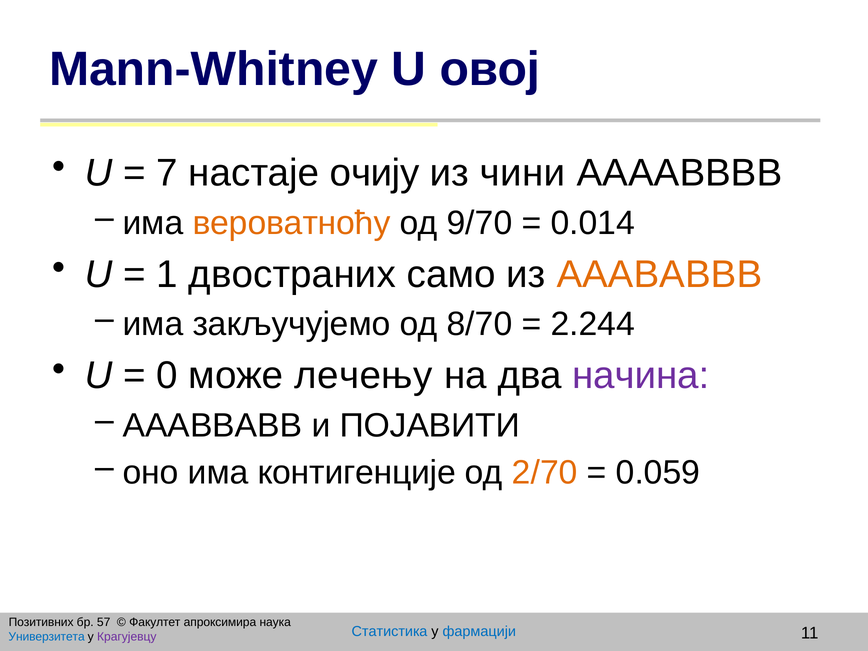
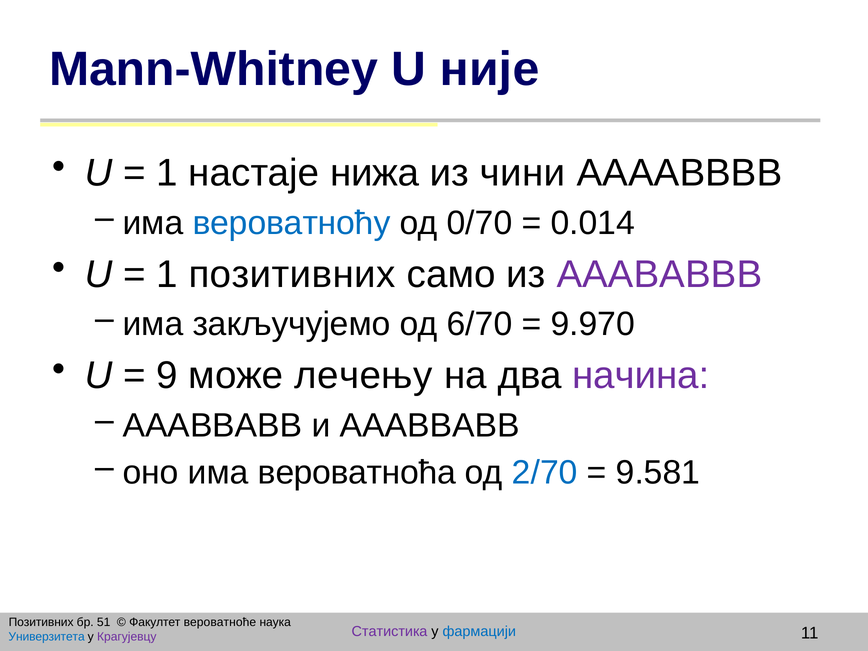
овој: овој -> није
7 at (167, 173): 7 -> 1
очију: очију -> нижа
вероватноћу colour: orange -> blue
9/70: 9/70 -> 0/70
1 двостраних: двостраних -> позитивних
АААBАBBB colour: orange -> purple
8/70: 8/70 -> 6/70
2.244: 2.244 -> 9.970
0: 0 -> 9
и ПОЈАВИТИ: ПОЈАВИТИ -> АААBBАBB
контигенције: контигенције -> вероватноћа
2/70 colour: orange -> blue
0.059: 0.059 -> 9.581
57: 57 -> 51
апроксимира: апроксимира -> вероватноће
Статистика colour: blue -> purple
